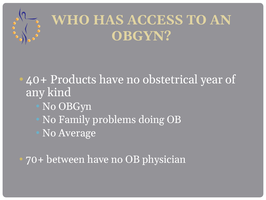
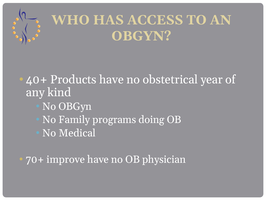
problems: problems -> programs
Average: Average -> Medical
between: between -> improve
